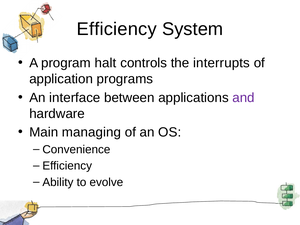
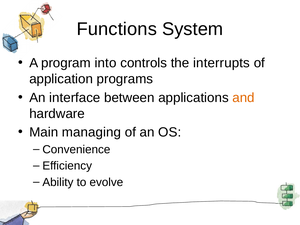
Efficiency at (117, 29): Efficiency -> Functions
halt: halt -> into
and colour: purple -> orange
